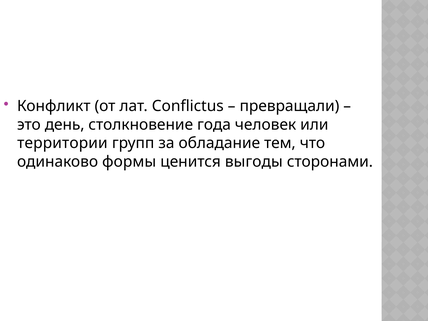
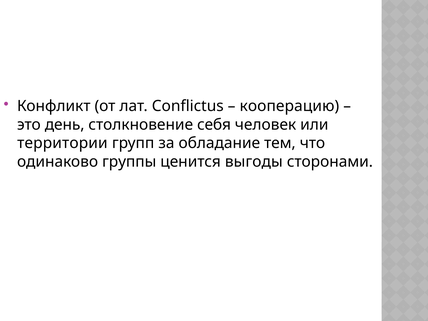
превращали: превращали -> кооперацию
года: года -> себя
формы: формы -> группы
